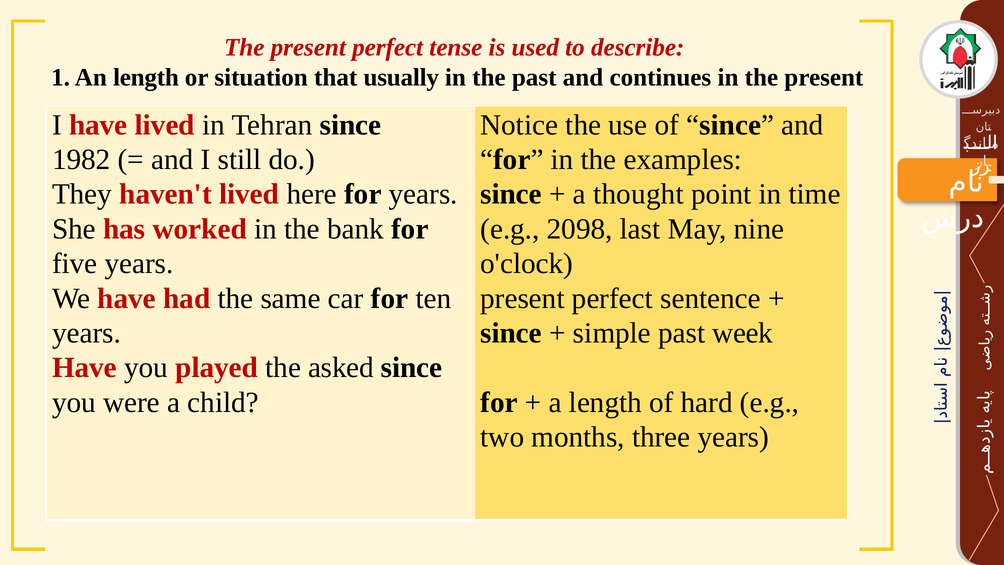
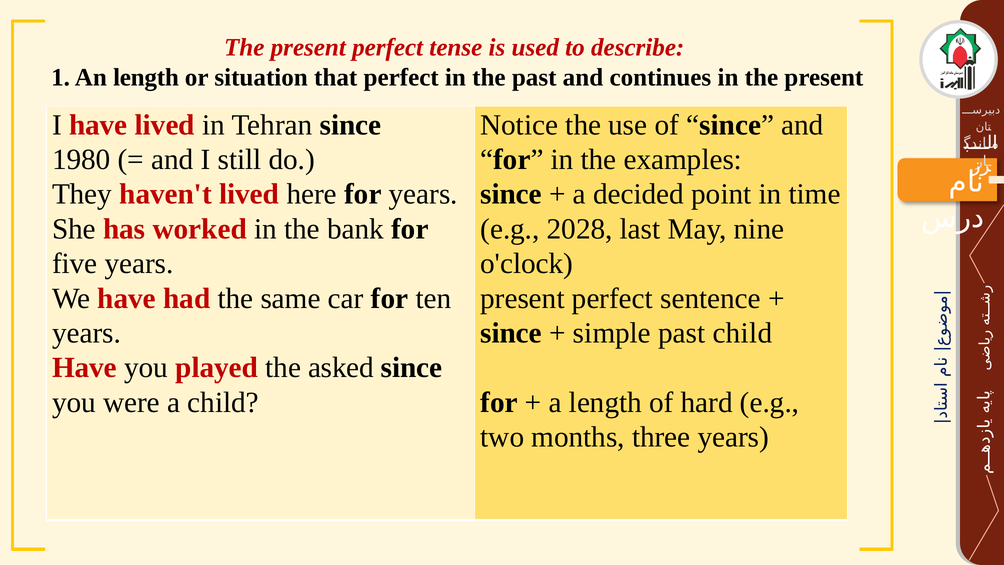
that usually: usually -> perfect
1982: 1982 -> 1980
thought: thought -> decided
2098: 2098 -> 2028
past week: week -> child
